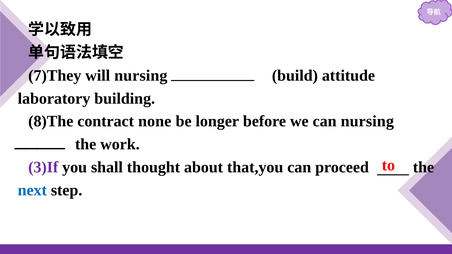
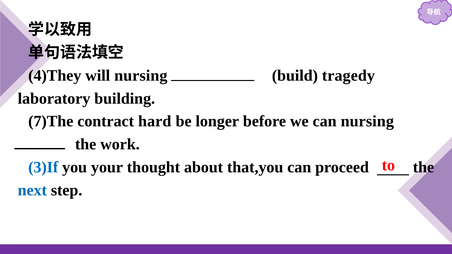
7)They: 7)They -> 4)They
attitude: attitude -> tragedy
8)The: 8)The -> 7)The
none: none -> hard
3)If colour: purple -> blue
shall: shall -> your
